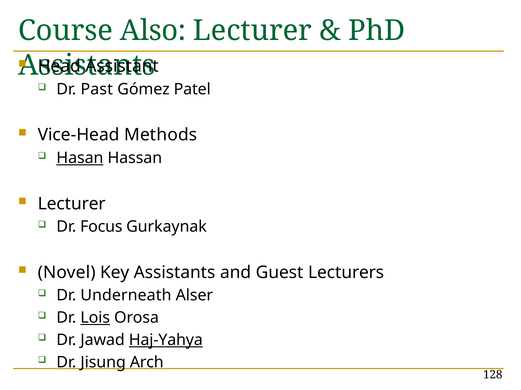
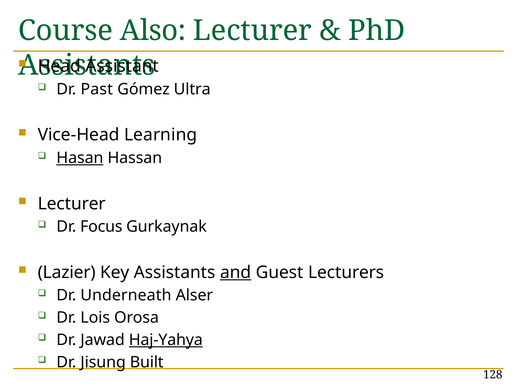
Patel: Patel -> Ultra
Methods: Methods -> Learning
Novel: Novel -> Lazier
and underline: none -> present
Lois underline: present -> none
Arch: Arch -> Built
